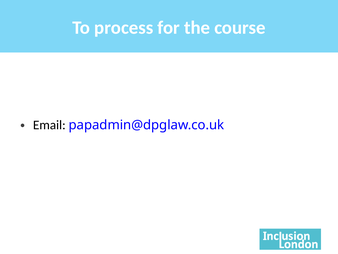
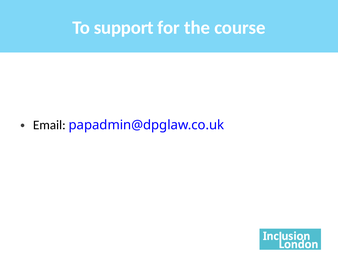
process: process -> support
